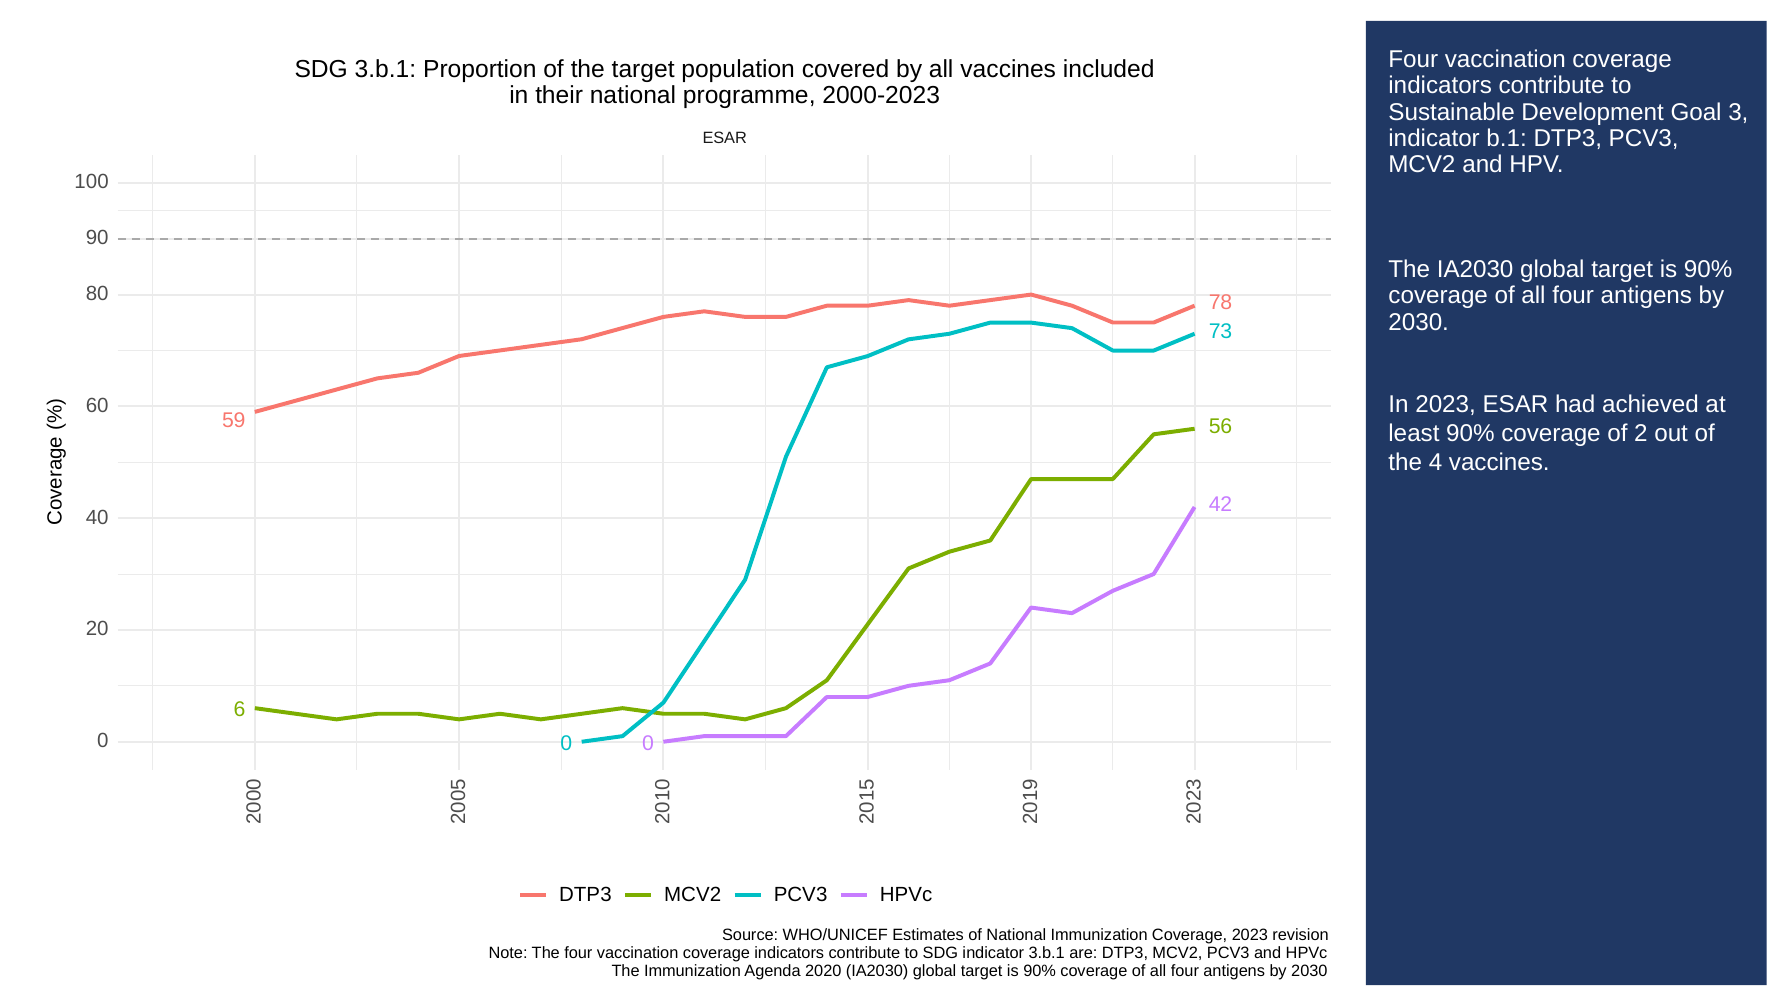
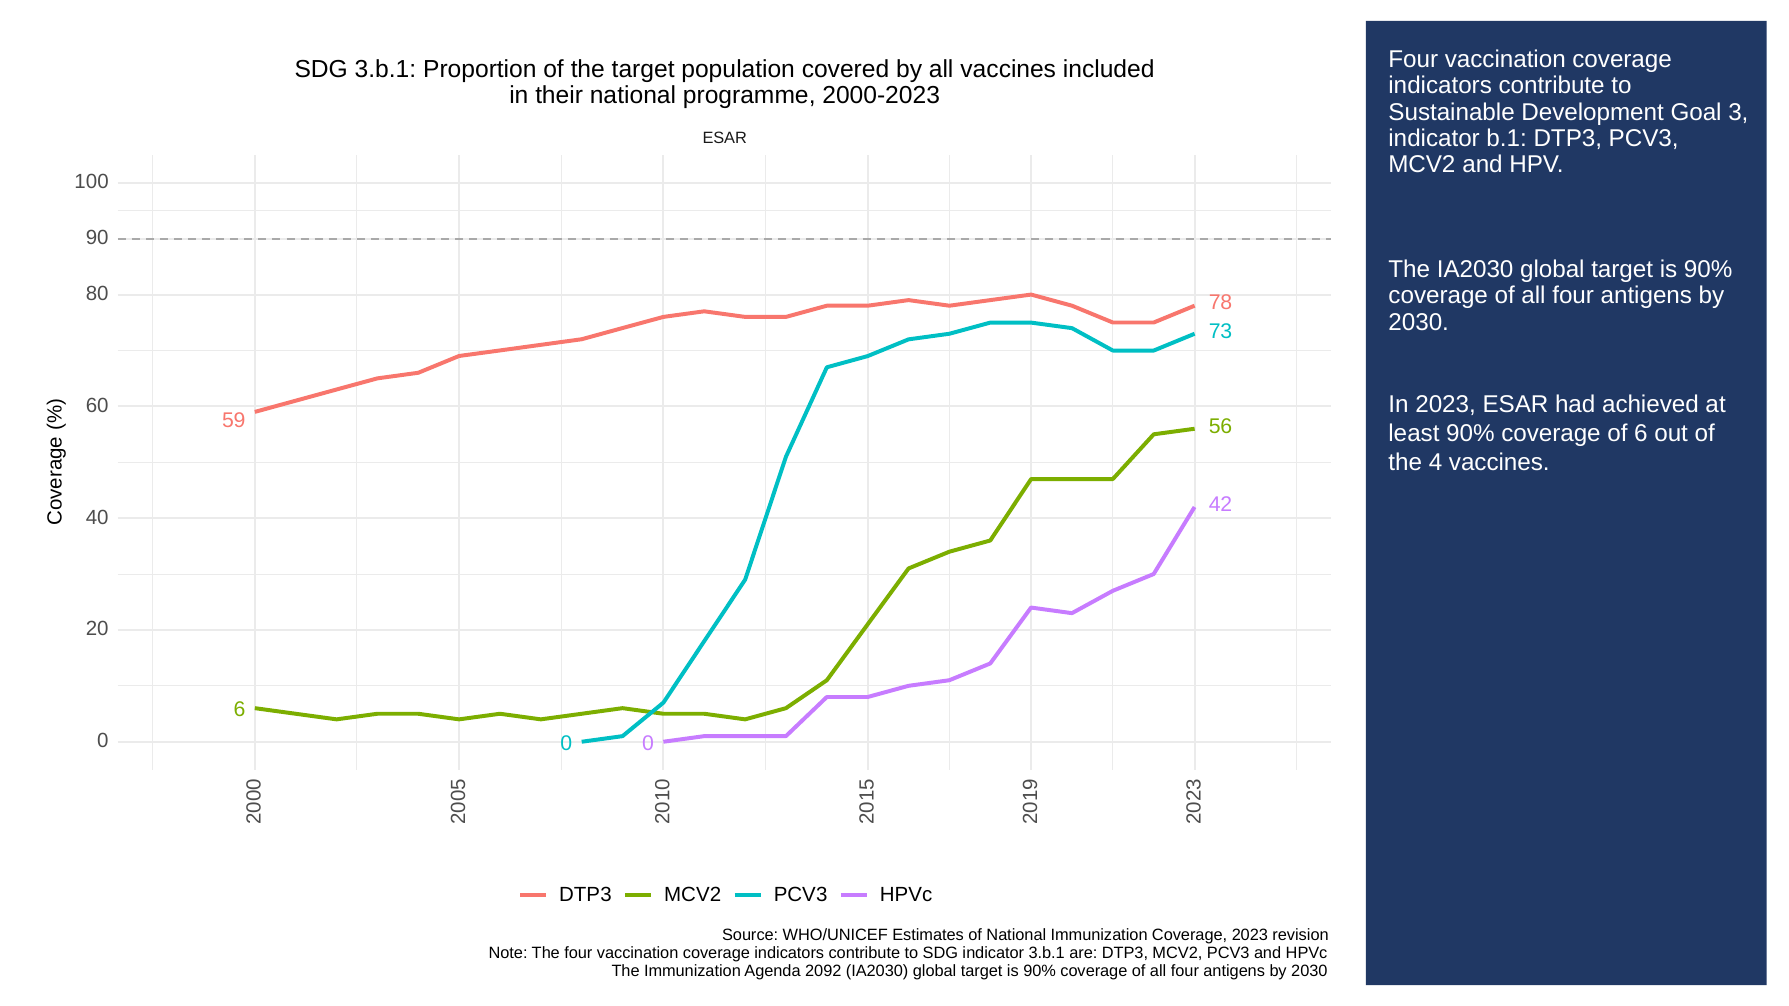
of 2: 2 -> 6
2020: 2020 -> 2092
